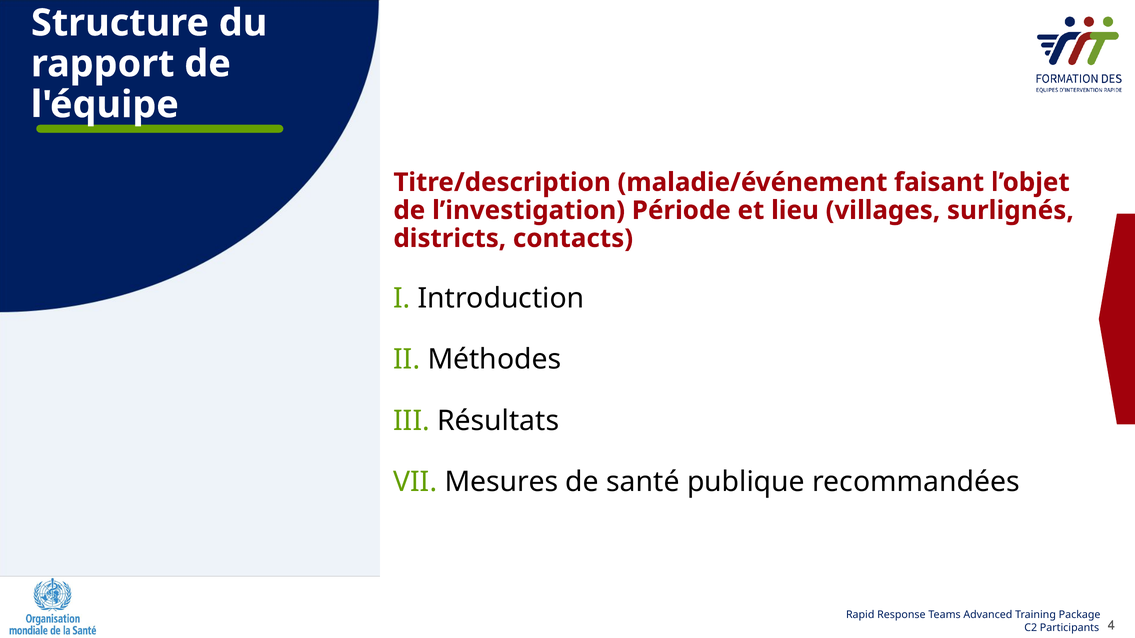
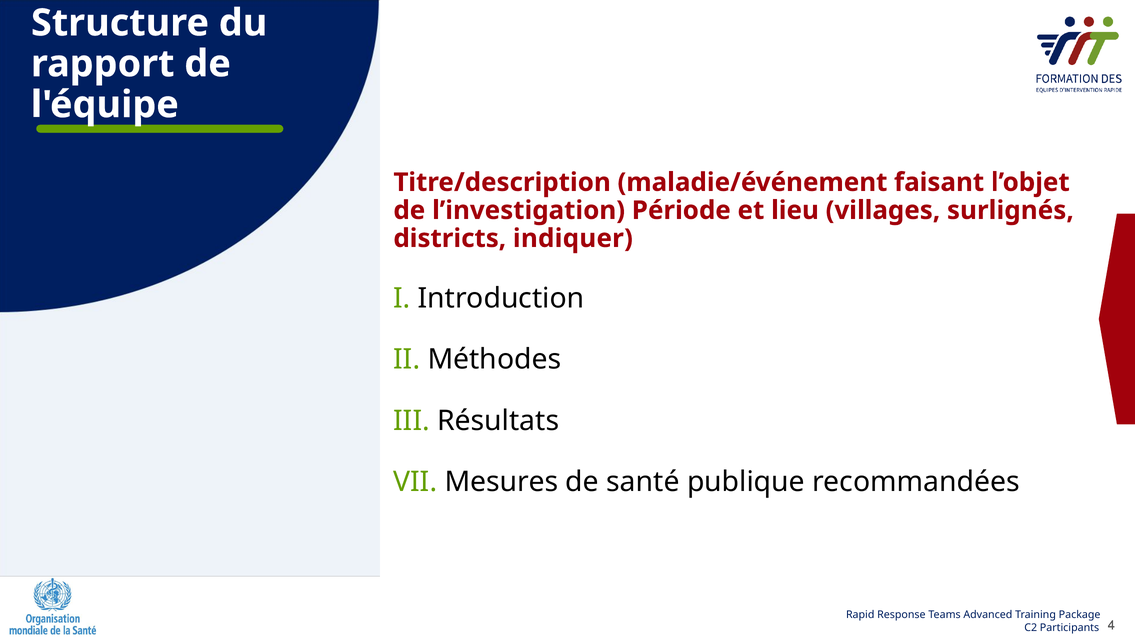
contacts: contacts -> indiquer
